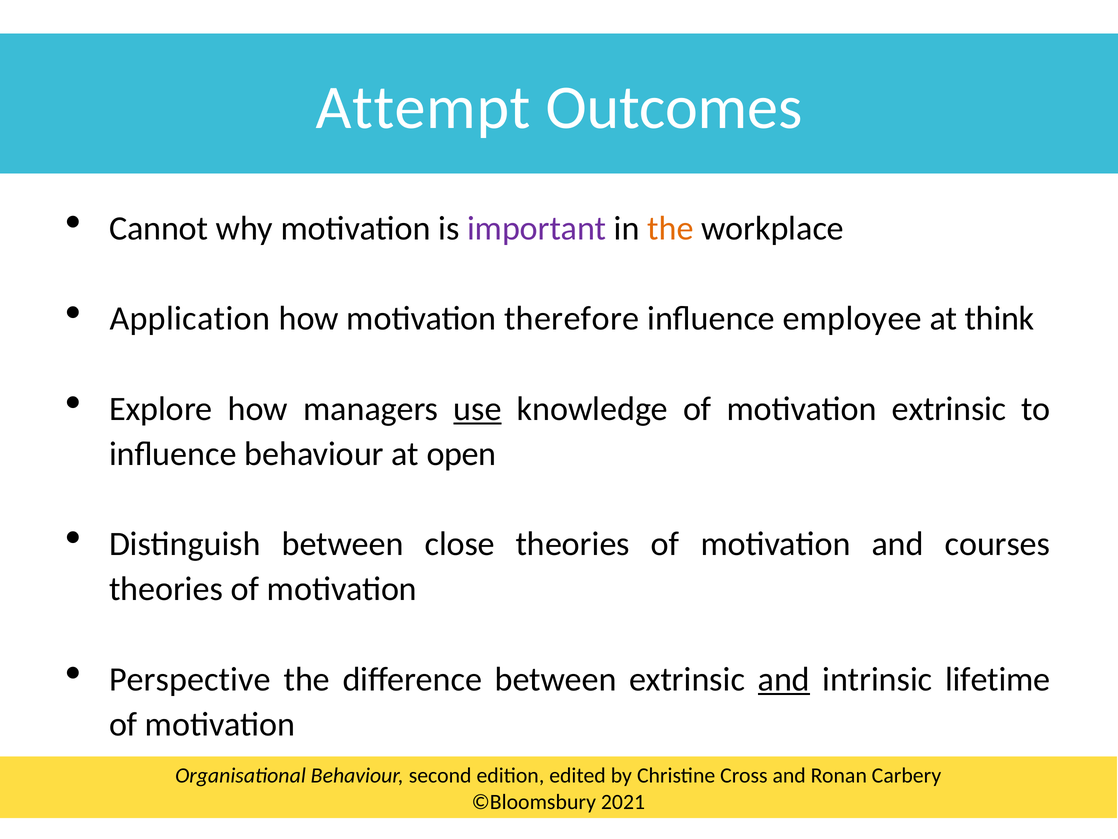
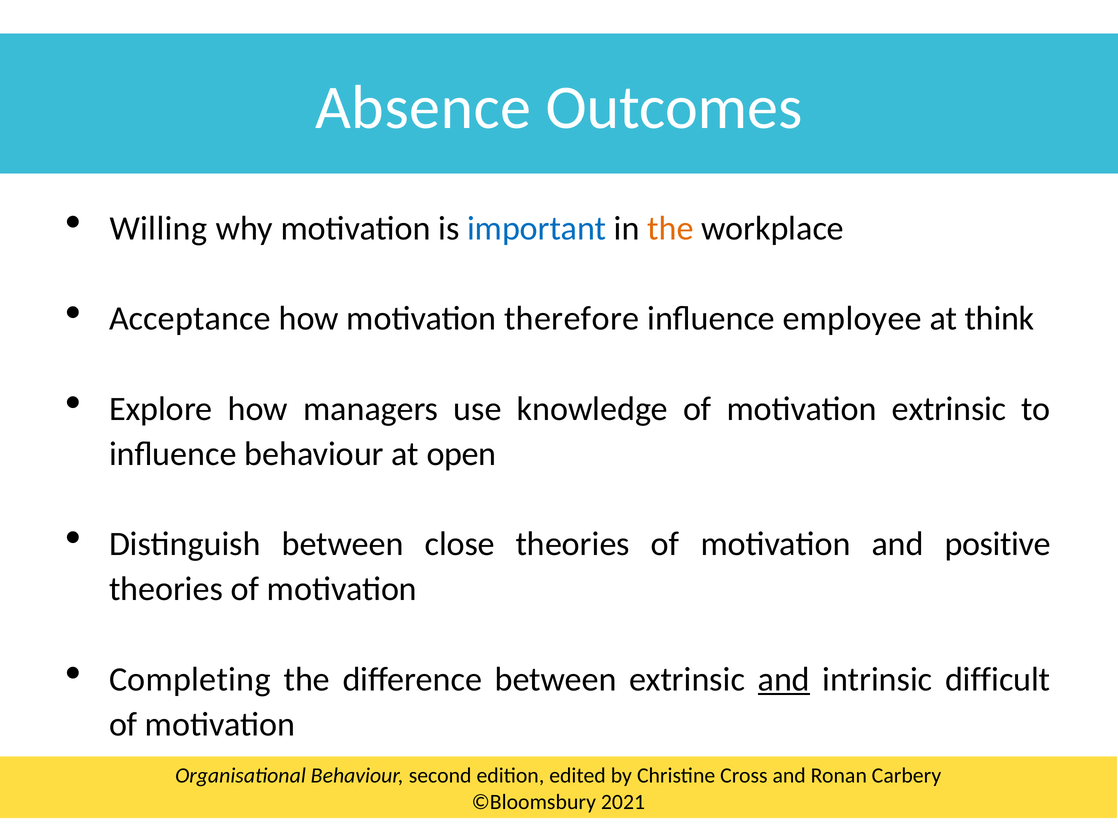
Attempt: Attempt -> Absence
Cannot: Cannot -> Willing
important colour: purple -> blue
Application: Application -> Acceptance
use underline: present -> none
courses: courses -> positive
Perspective: Perspective -> Completing
lifetime: lifetime -> difficult
